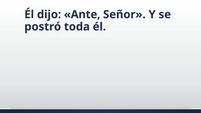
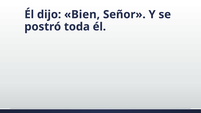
Ante: Ante -> Bien
